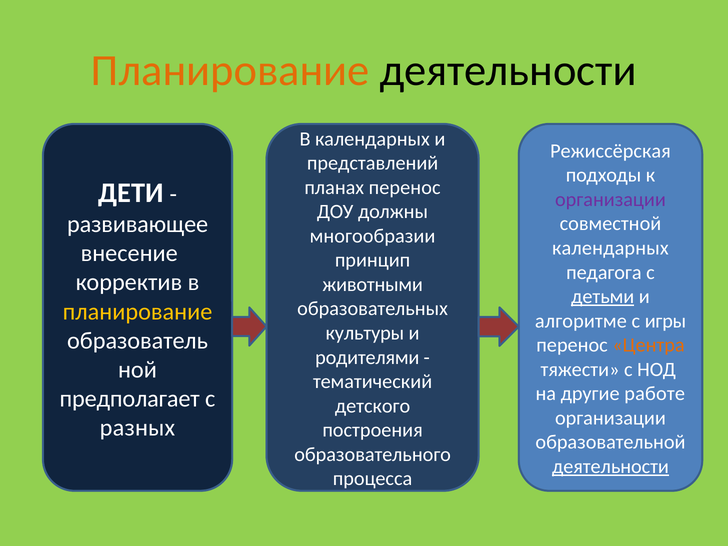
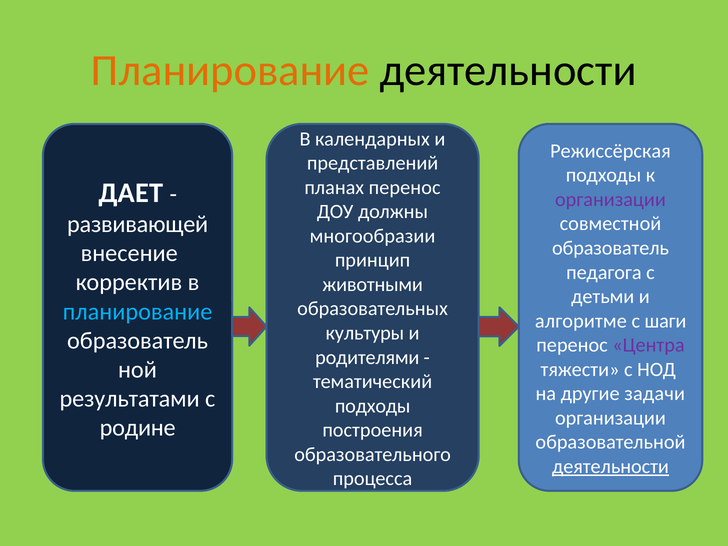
ДЕТИ: ДЕТИ -> ДАЕТ
развивающее: развивающее -> развивающей
календарных at (610, 248): календарных -> образователь
детьми underline: present -> none
планирование at (138, 312) colour: yellow -> light blue
игры: игры -> шаги
Центра colour: orange -> purple
работе: работе -> задачи
предполагает: предполагает -> результатами
детского at (373, 406): детского -> подходы
разных: разных -> родине
